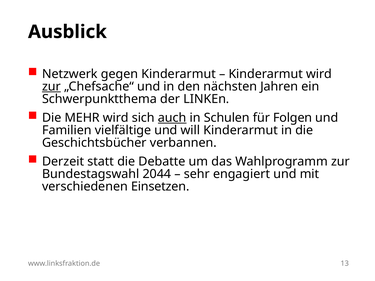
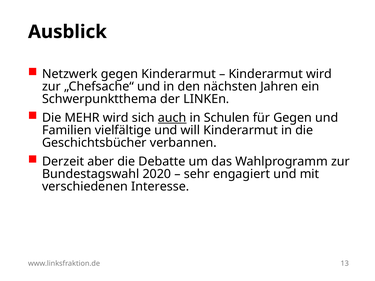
zur at (51, 87) underline: present -> none
für Folgen: Folgen -> Gegen
statt: statt -> aber
2044: 2044 -> 2020
Einsetzen: Einsetzen -> Interesse
